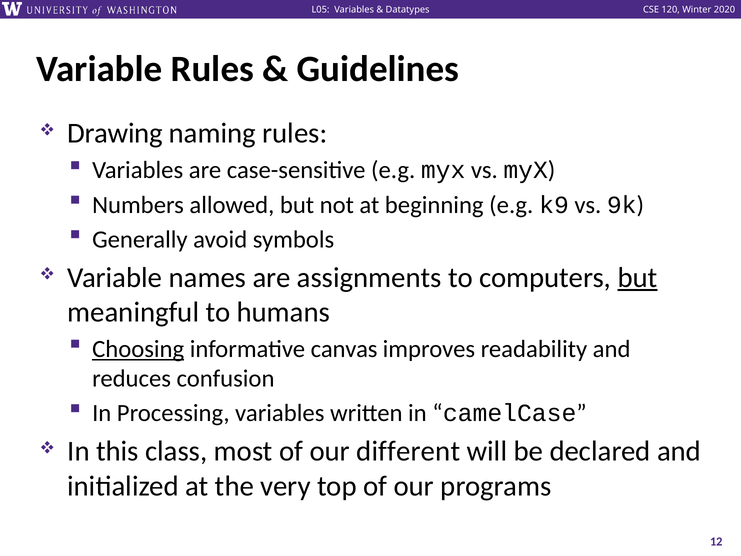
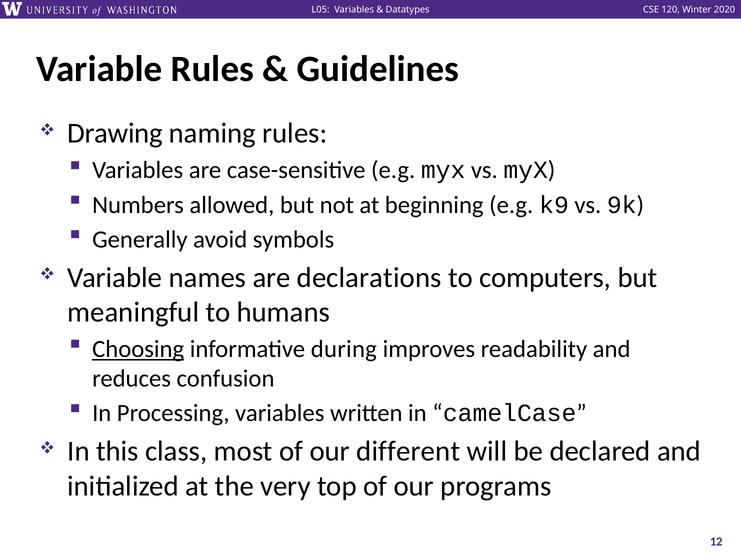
assignments: assignments -> declarations
but at (638, 277) underline: present -> none
canvas: canvas -> during
